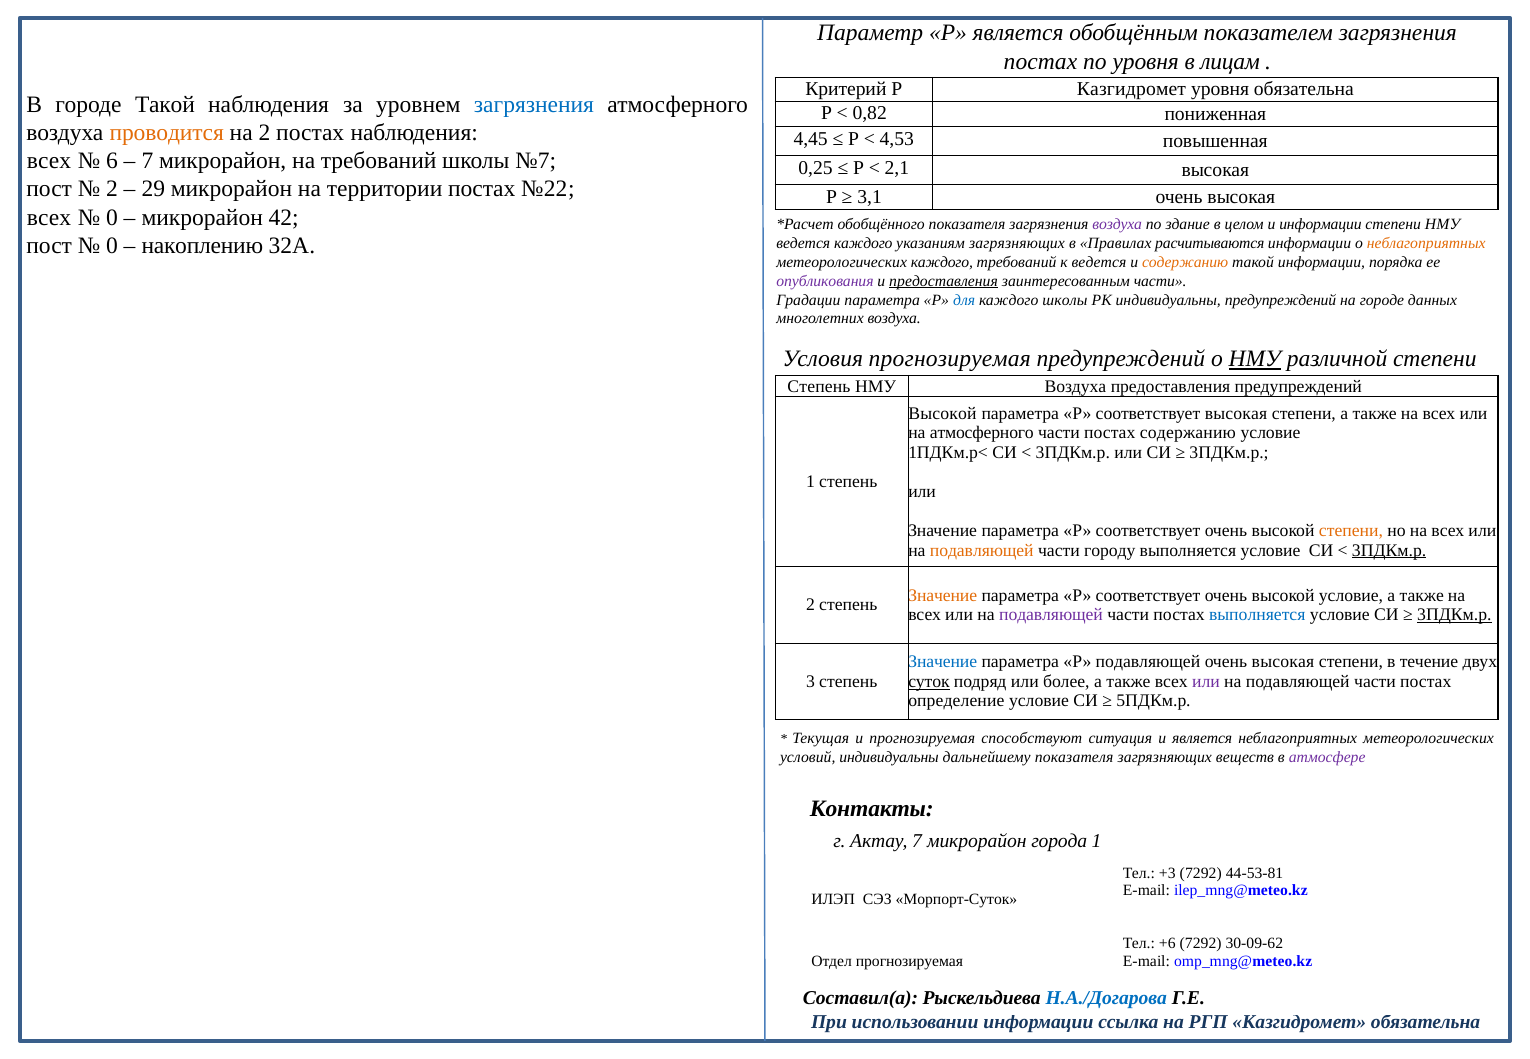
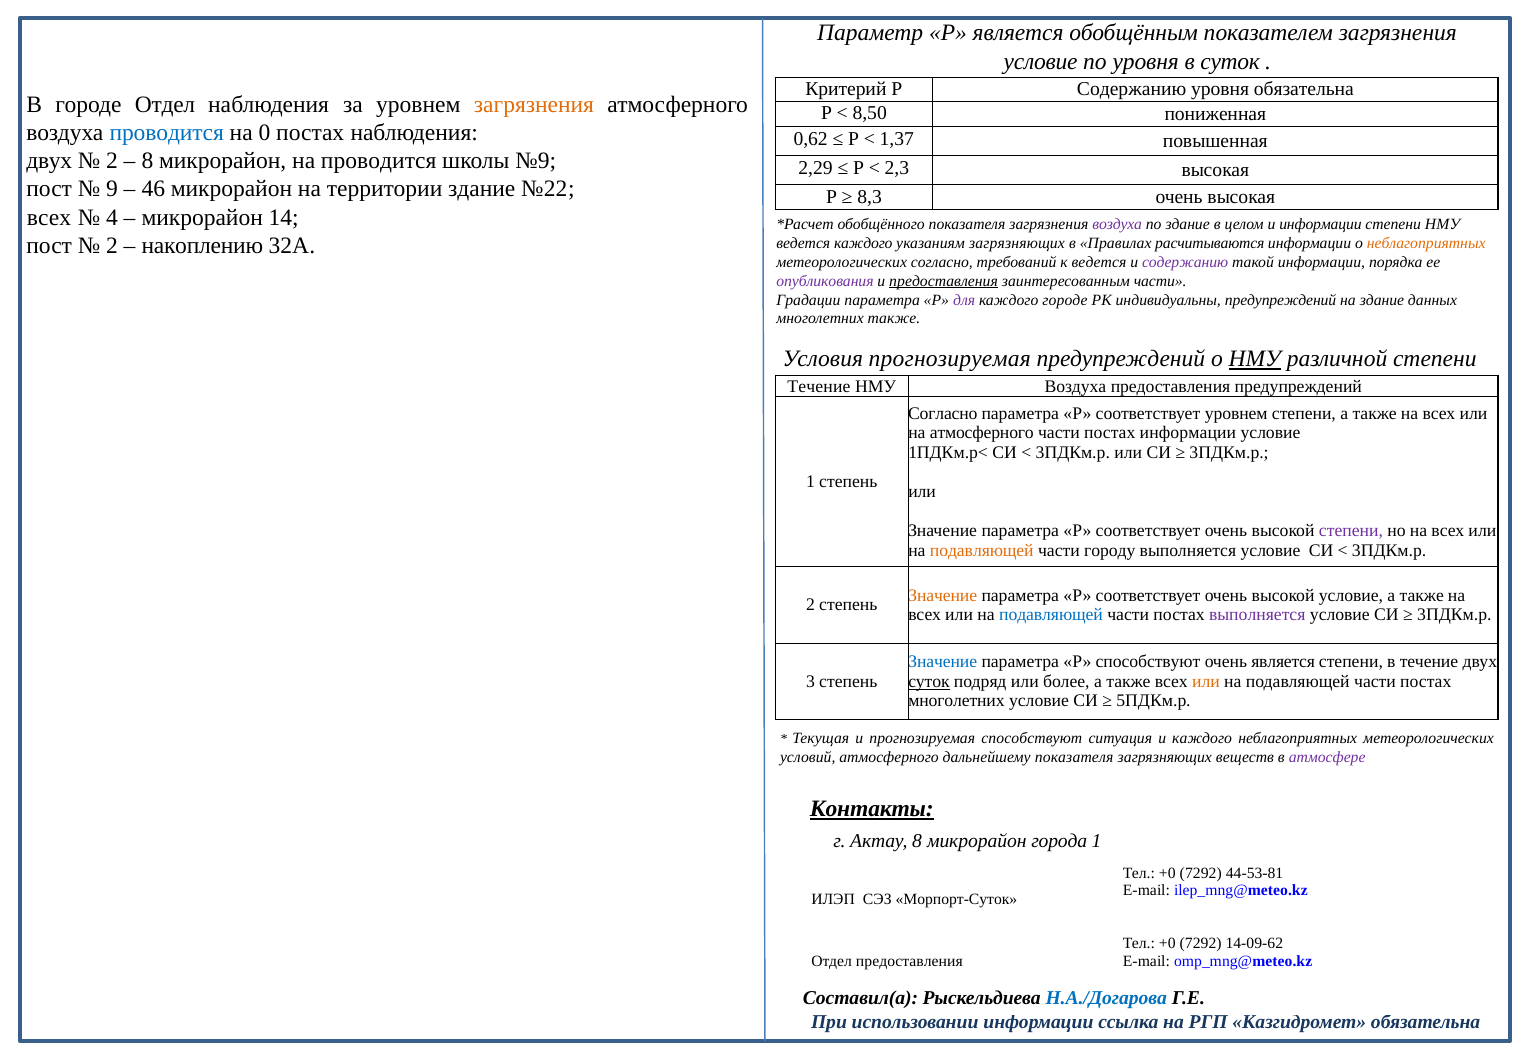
постах at (1040, 61): постах -> условие
в лицам: лицам -> суток
Р Казгидромет: Казгидромет -> Содержанию
городе Такой: Такой -> Отдел
загрязнения at (534, 104) colour: blue -> orange
0,82: 0,82 -> 8,50
проводится at (167, 133) colour: orange -> blue
на 2: 2 -> 0
4,45: 4,45 -> 0,62
4,53: 4,53 -> 1,37
всех at (49, 161): всех -> двух
6 at (112, 161): 6 -> 2
7 at (147, 161): 7 -> 8
на требований: требований -> проводится
№7: №7 -> №9
0,25: 0,25 -> 2,29
2,1: 2,1 -> 2,3
2 at (112, 189): 2 -> 9
29: 29 -> 46
территории постах: постах -> здание
3,1: 3,1 -> 8,3
0 at (112, 217): 0 -> 4
42: 42 -> 14
0 at (112, 246): 0 -> 2
метеорологических каждого: каждого -> согласно
содержанию at (1185, 262) colour: orange -> purple
для colour: blue -> purple
каждого школы: школы -> городе
на городе: городе -> здание
многолетних воздуха: воздуха -> также
Степень at (819, 386): Степень -> Течение
Высокой at (943, 413): Высокой -> Согласно
соответствует высокая: высокая -> уровнем
постах содержанию: содержанию -> информации
степени at (1351, 531) colour: orange -> purple
3ПДКм.р at (1389, 550) underline: present -> none
подавляющей at (1051, 615) colour: purple -> blue
выполняется at (1257, 615) colour: blue -> purple
3ПДКм.р at (1454, 615) underline: present -> none
Р подавляющей: подавляющей -> способствуют
высокая at (1283, 662): высокая -> является
или at (1206, 682) colour: purple -> orange
определение at (956, 701): определение -> многолетних
и является: является -> каждого
условий индивидуальны: индивидуальны -> атмосферного
Контакты underline: none -> present
Актау 7: 7 -> 8
+3 at (1167, 873): +3 -> +0
+6 at (1167, 944): +6 -> +0
30-09-62: 30-09-62 -> 14-09-62
Отдел прогнозируемая: прогнозируемая -> предоставления
